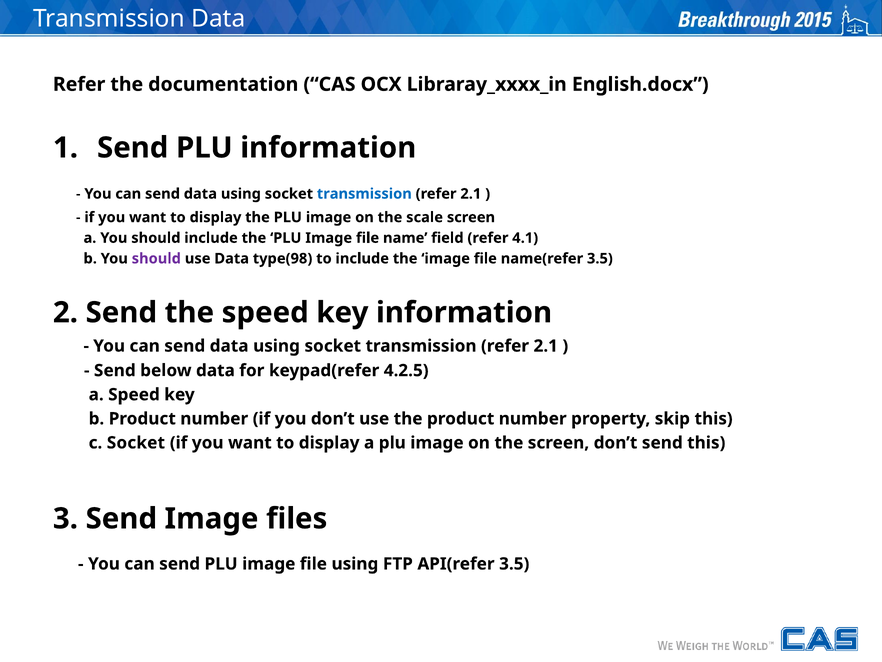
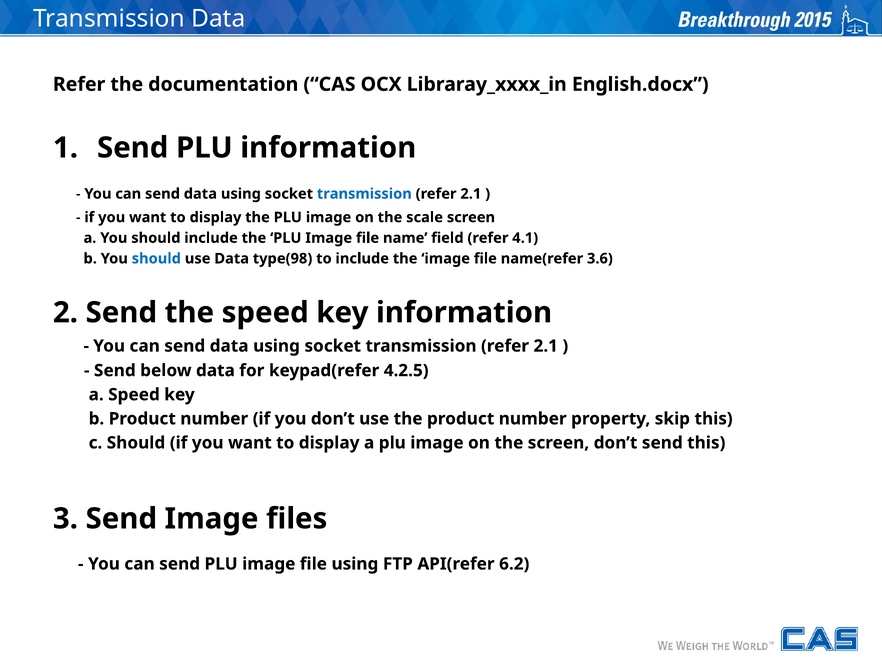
should at (156, 258) colour: purple -> blue
name(refer 3.5: 3.5 -> 3.6
c Socket: Socket -> Should
API(refer 3.5: 3.5 -> 6.2
